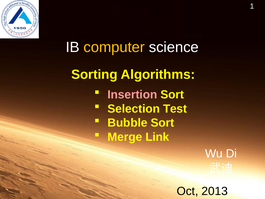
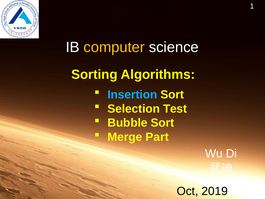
Insertion colour: pink -> light blue
Link: Link -> Part
2013: 2013 -> 2019
